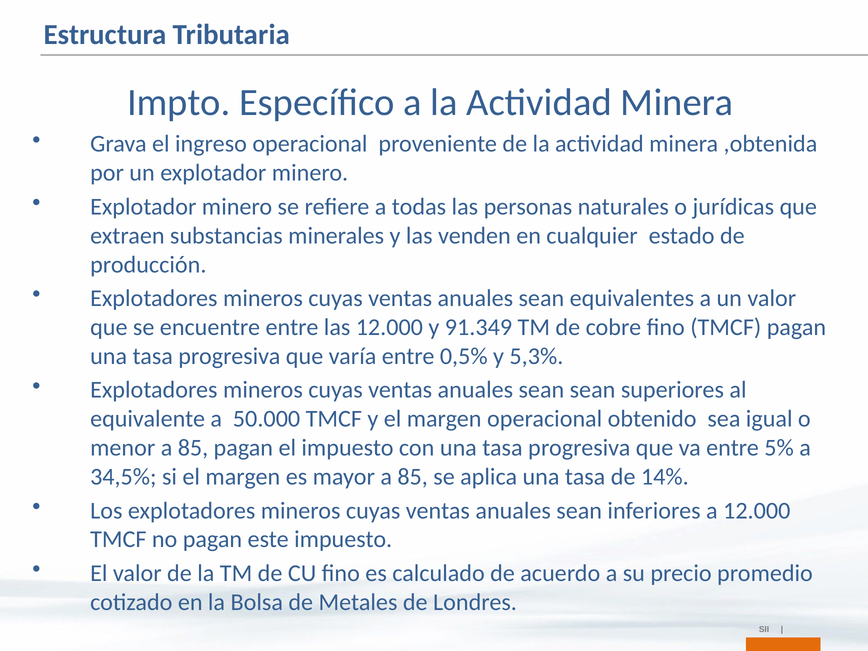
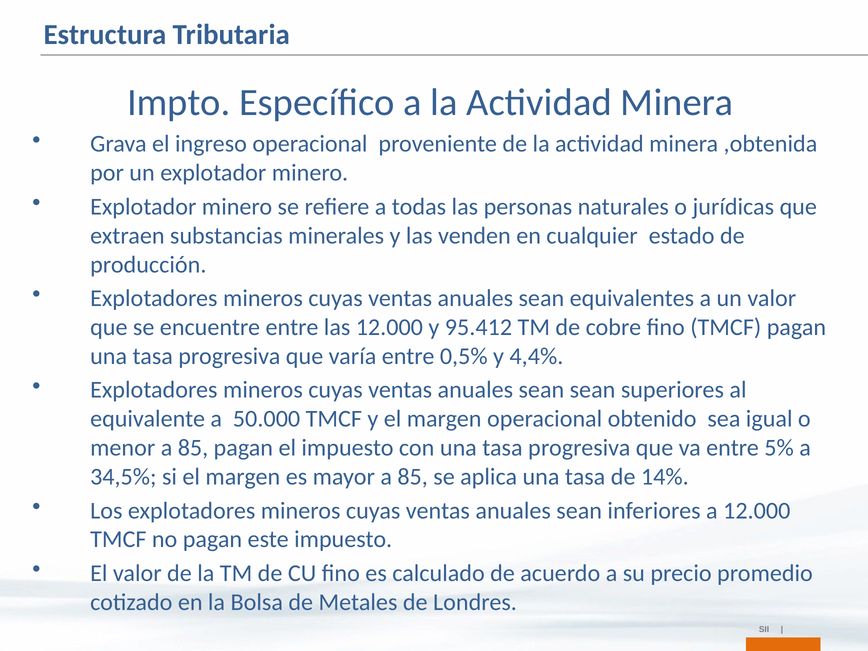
91.349: 91.349 -> 95.412
5,3%: 5,3% -> 4,4%
